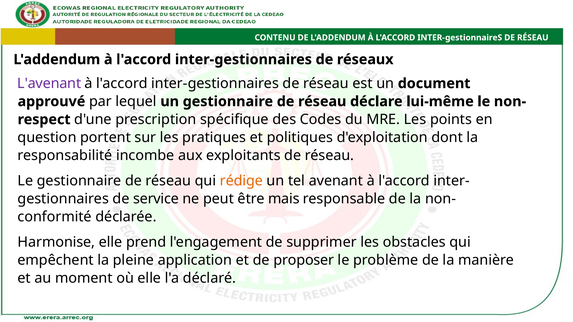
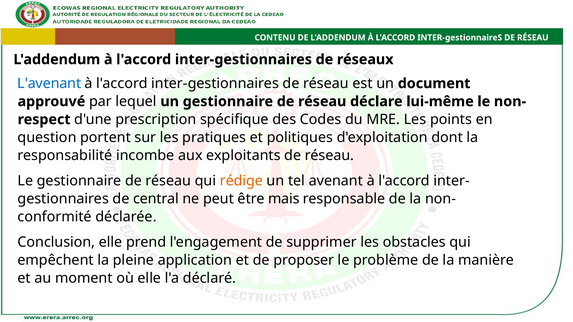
L'avenant colour: purple -> blue
service: service -> central
Harmonise: Harmonise -> Conclusion
